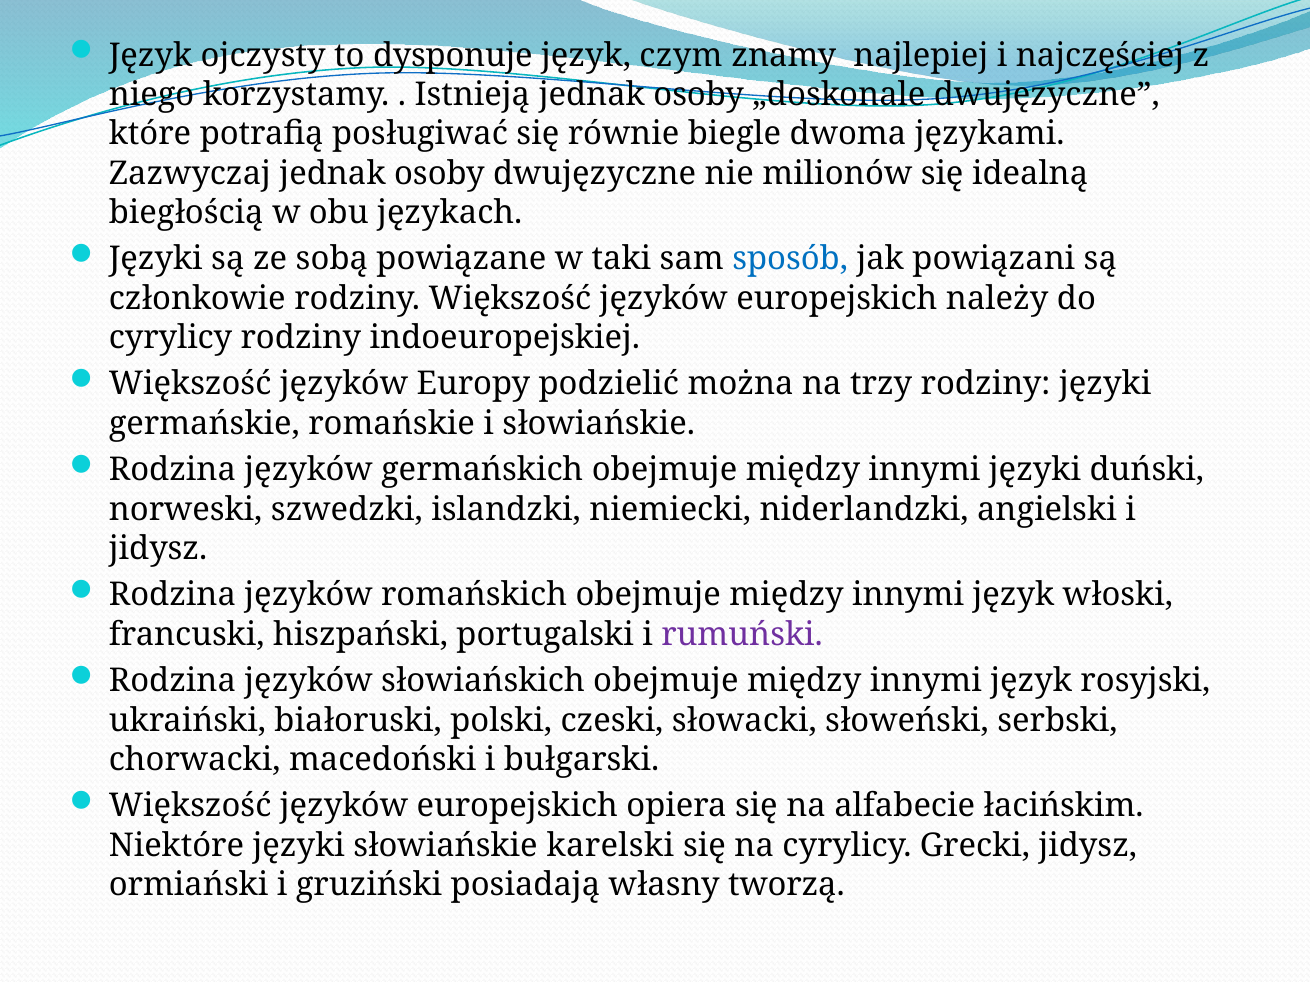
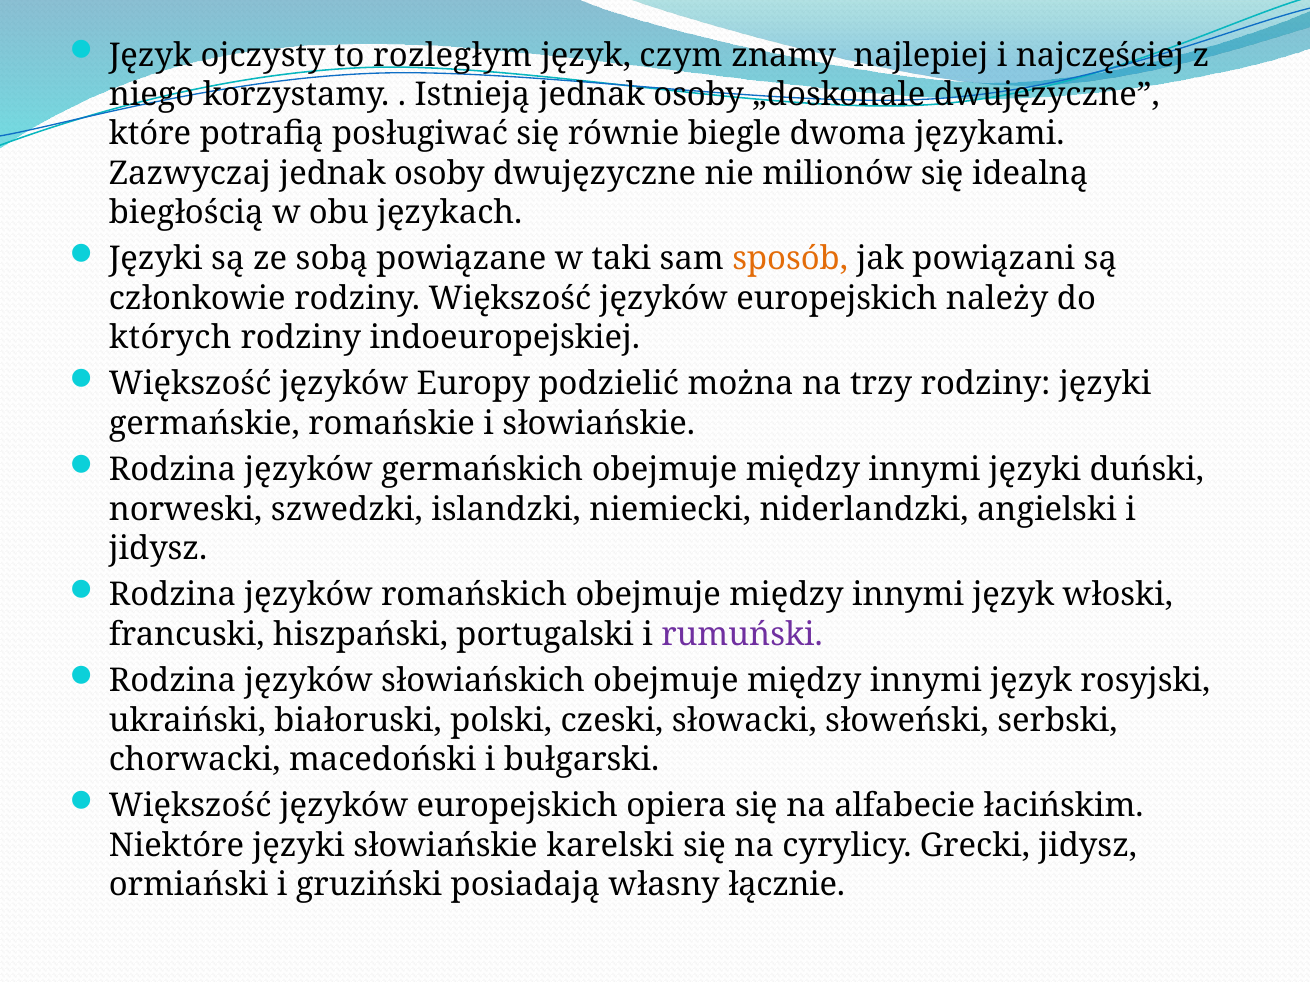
dysponuje: dysponuje -> rozległym
sposób colour: blue -> orange
cyrylicy at (171, 338): cyrylicy -> których
tworzą: tworzą -> łącznie
